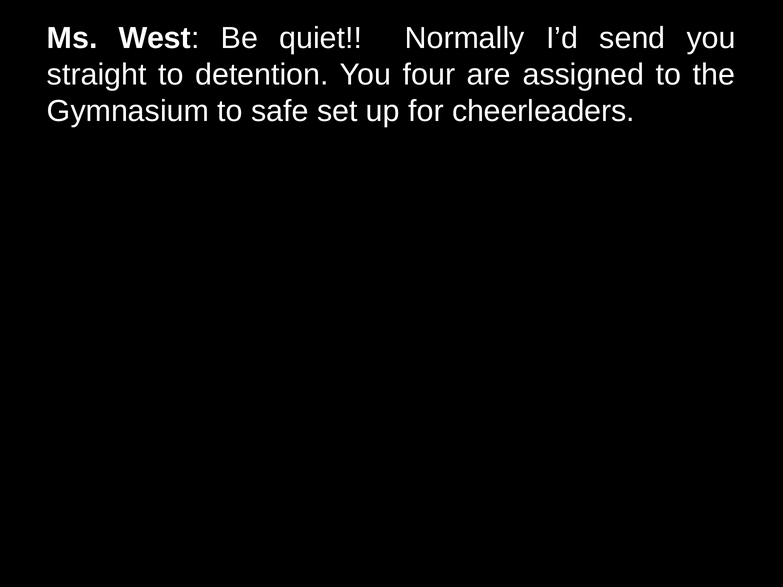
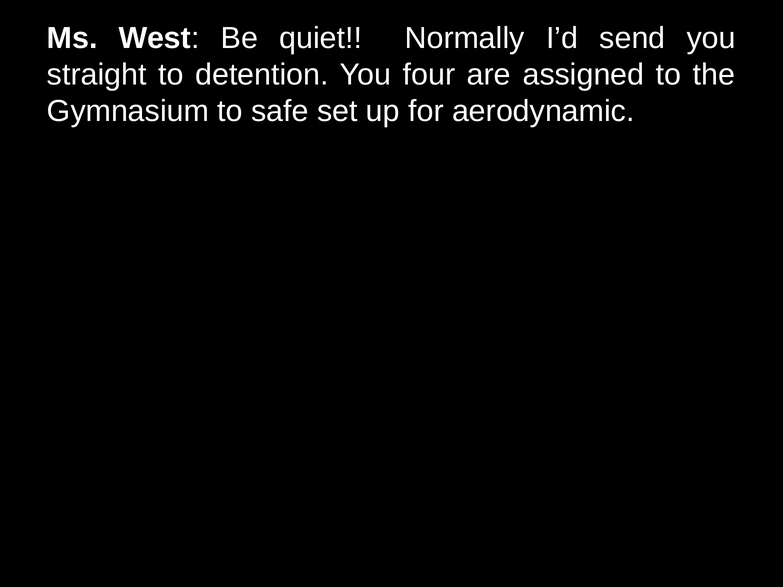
cheerleaders: cheerleaders -> aerodynamic
